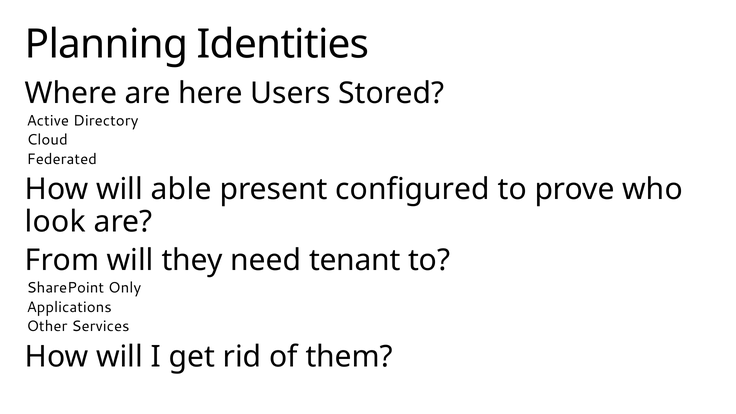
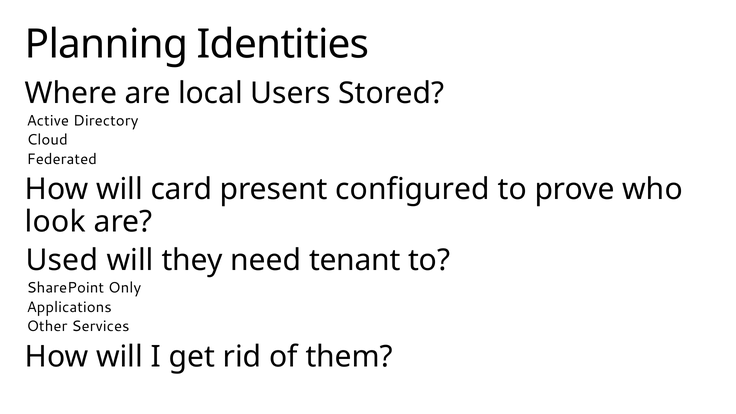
here: here -> local
able: able -> card
From: From -> Used
